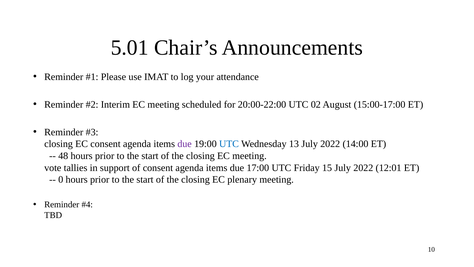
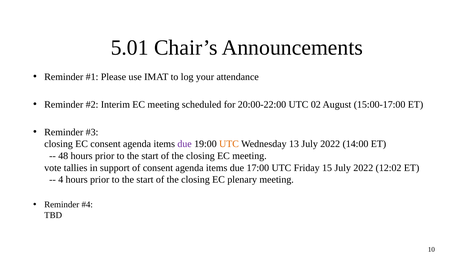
UTC at (229, 144) colour: blue -> orange
12:01: 12:01 -> 12:02
0: 0 -> 4
